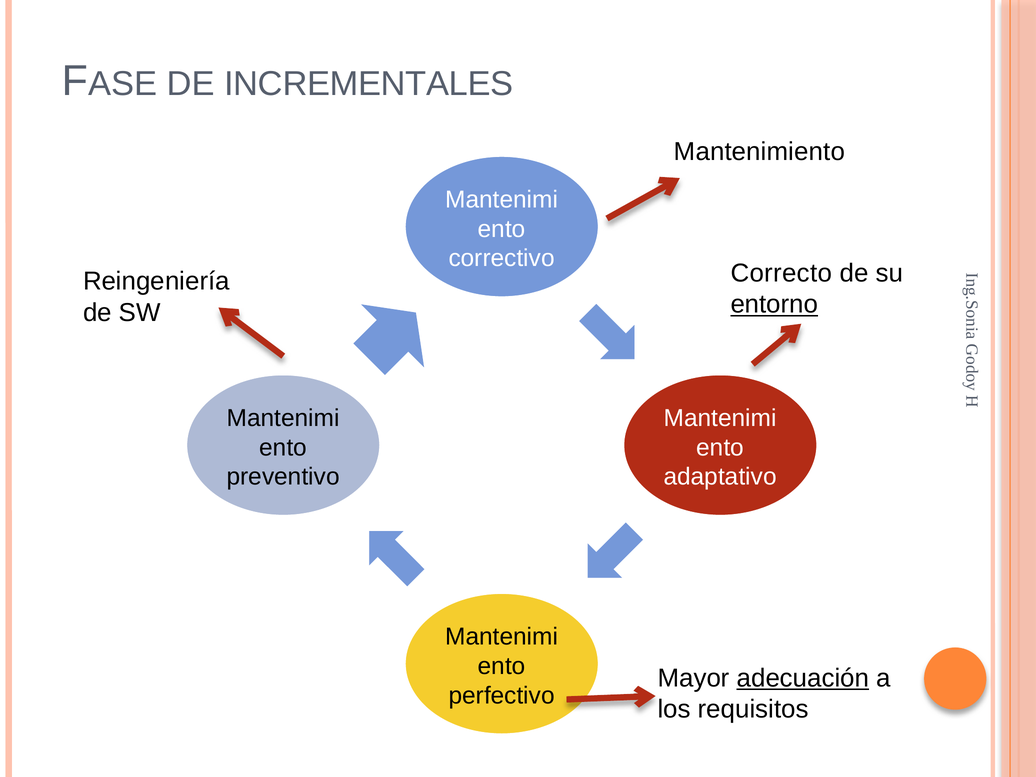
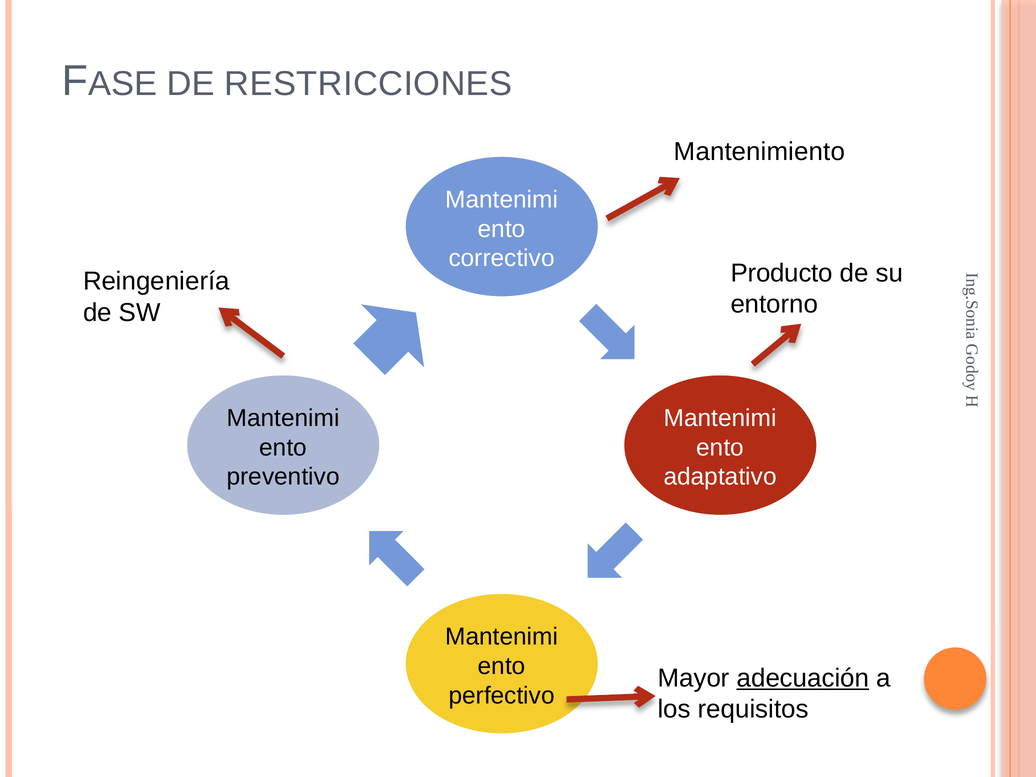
INCREMENTALES: INCREMENTALES -> RESTRICCIONES
Correcto: Correcto -> Producto
entorno underline: present -> none
